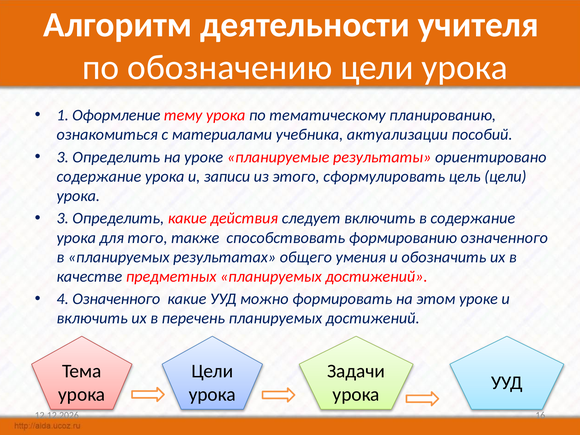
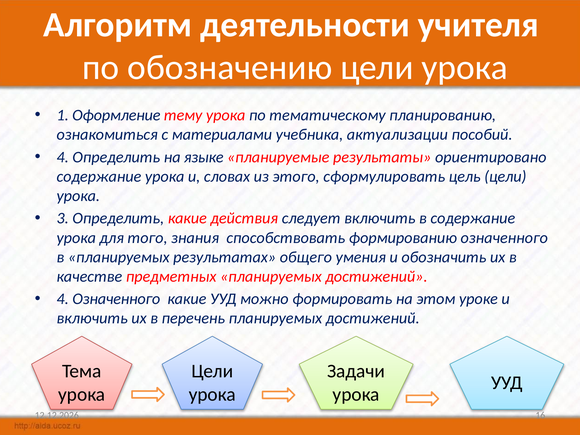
3 at (63, 157): 3 -> 4
на уроке: уроке -> языке
записи: записи -> словах
также: также -> знания
